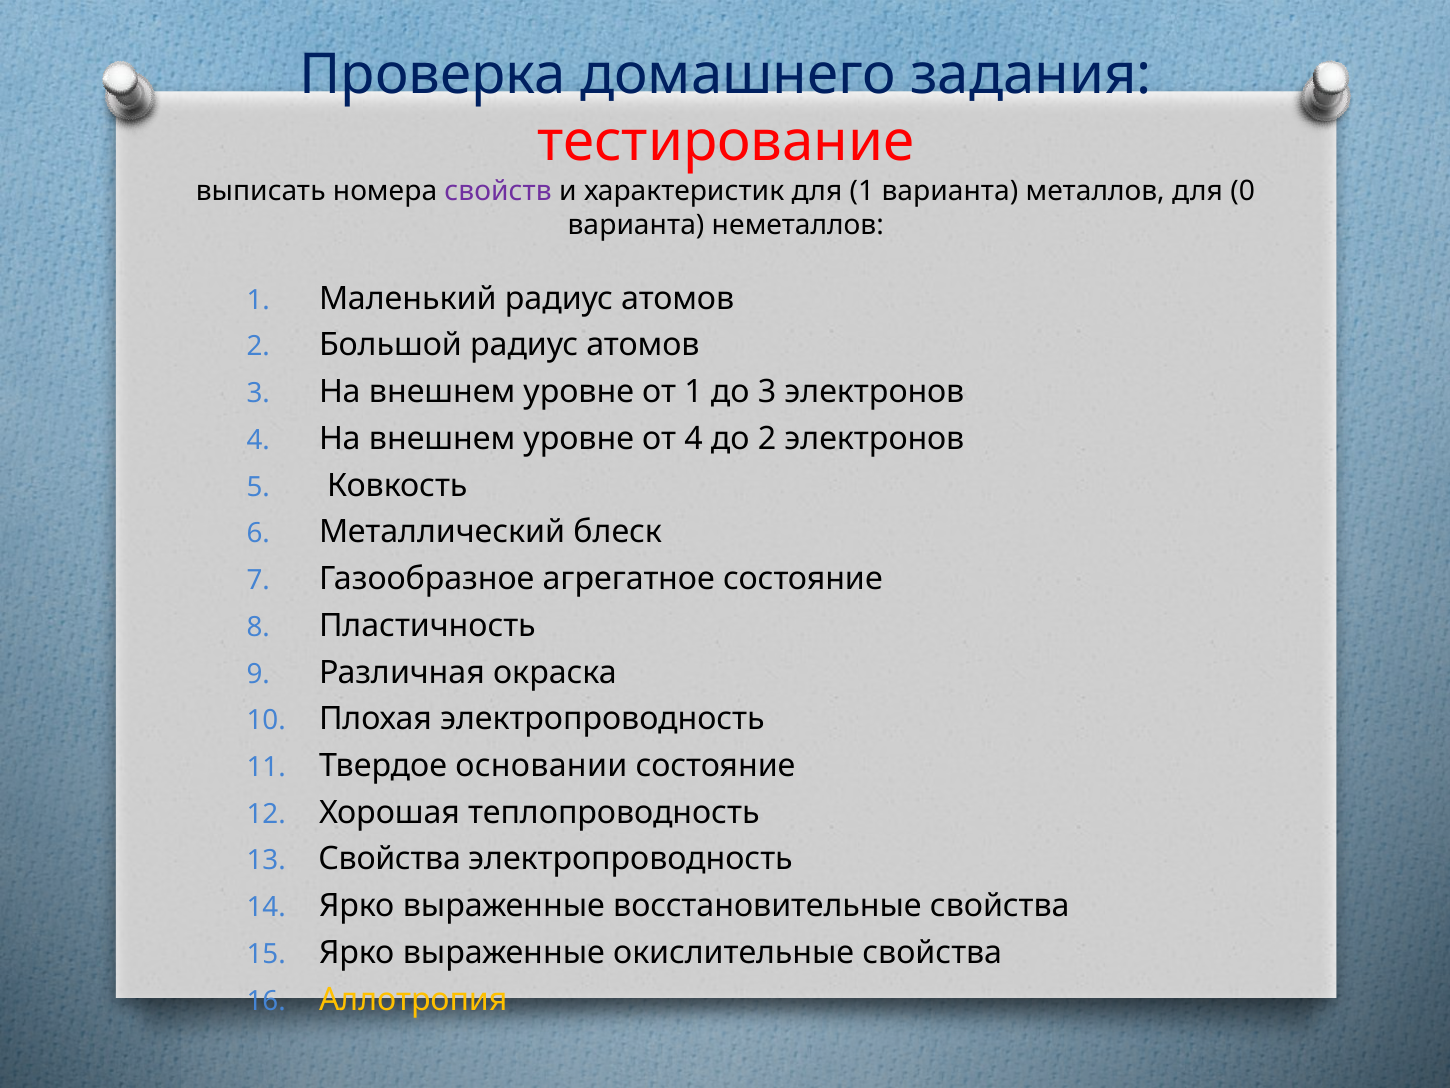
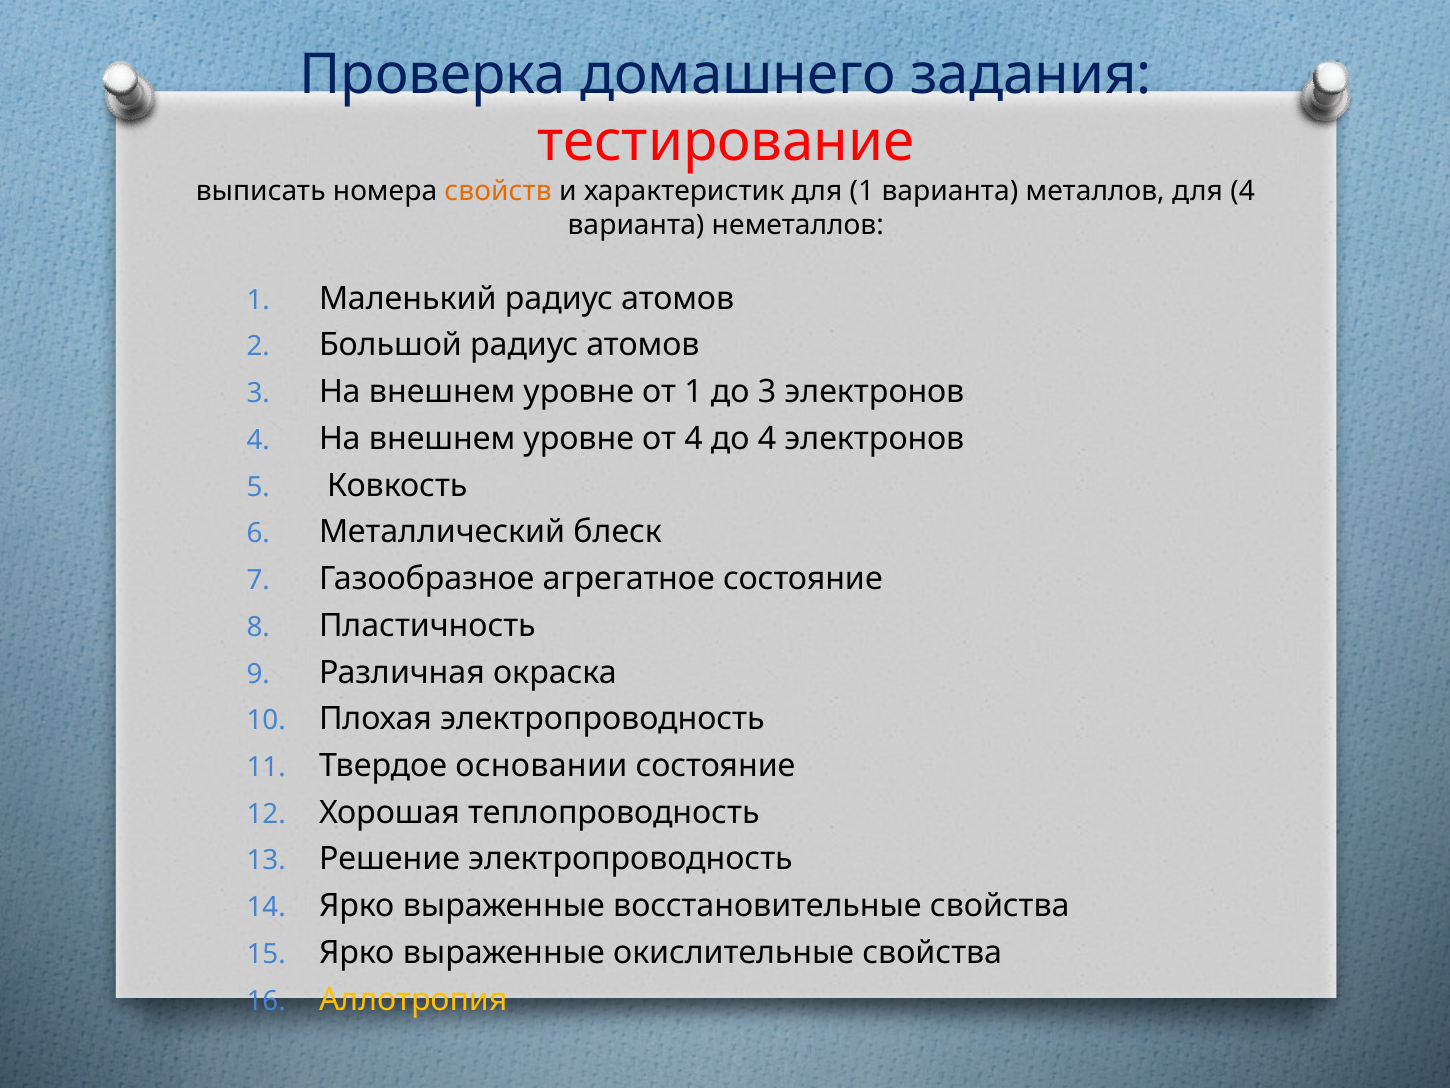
свойств colour: purple -> orange
для 0: 0 -> 4
до 2: 2 -> 4
Свойства at (390, 859): Свойства -> Решение
